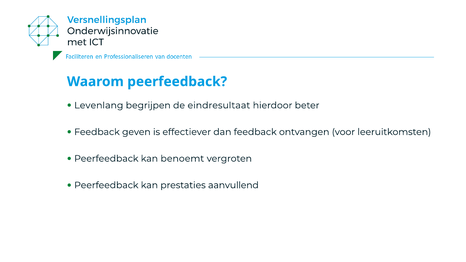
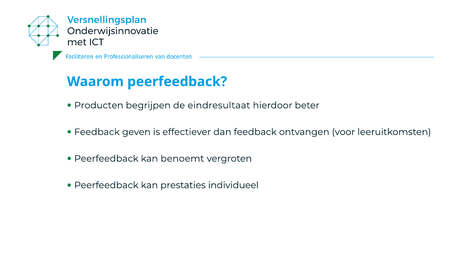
Levenlang: Levenlang -> Producten
aanvullend: aanvullend -> individueel
